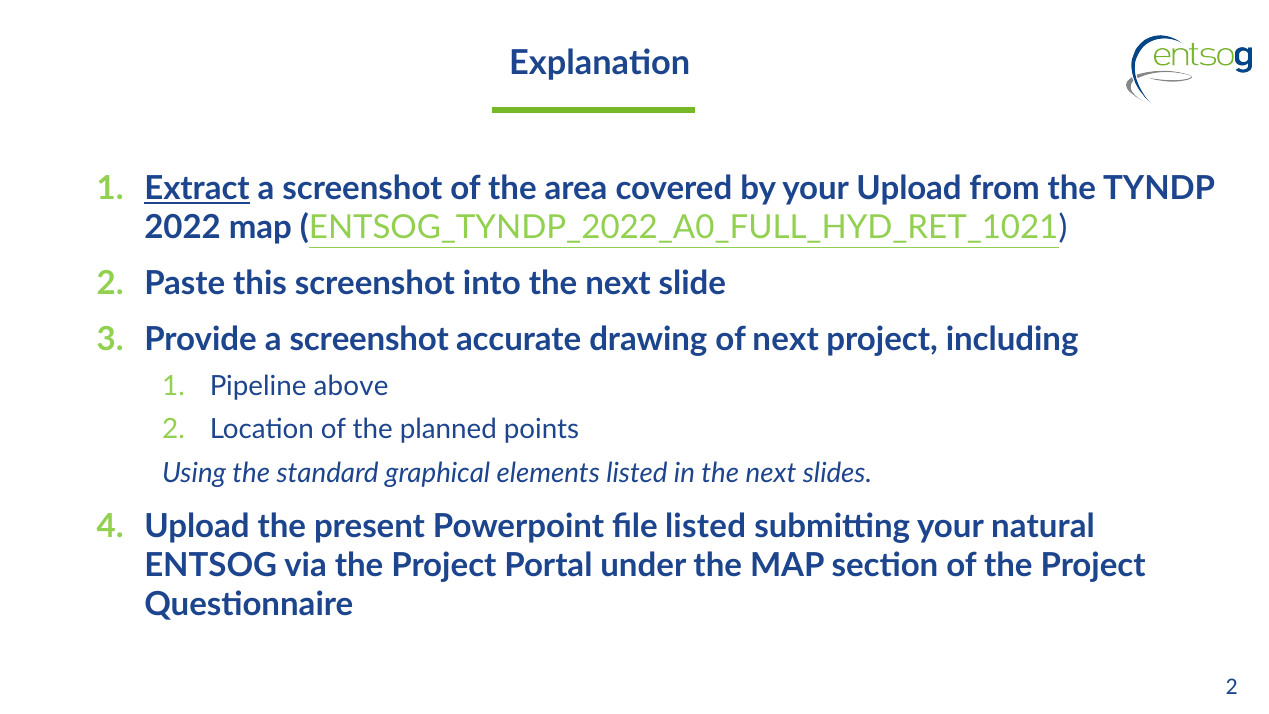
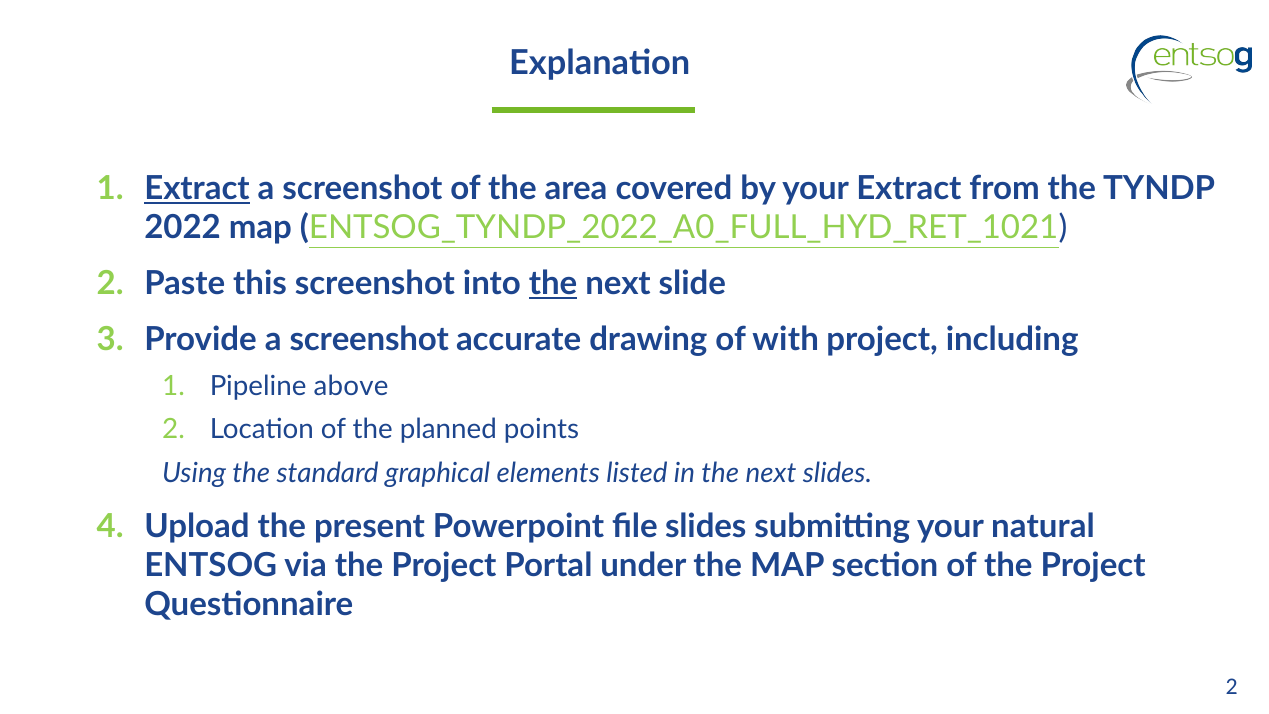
your Upload: Upload -> Extract
the at (553, 284) underline: none -> present
of next: next -> with
file listed: listed -> slides
